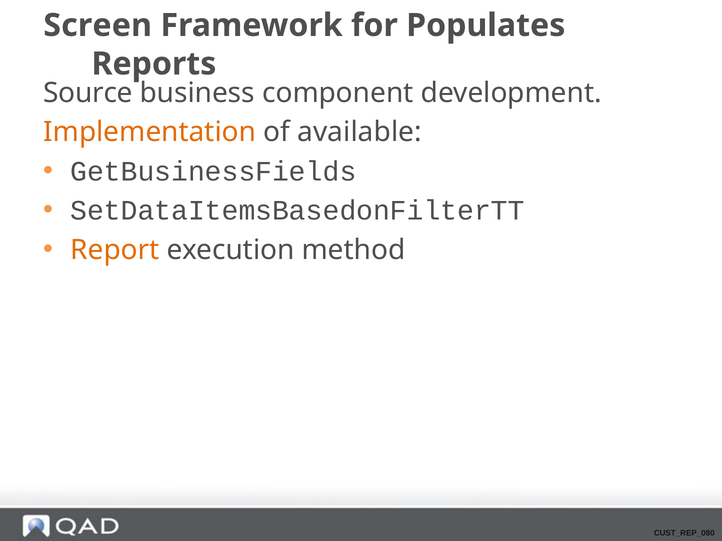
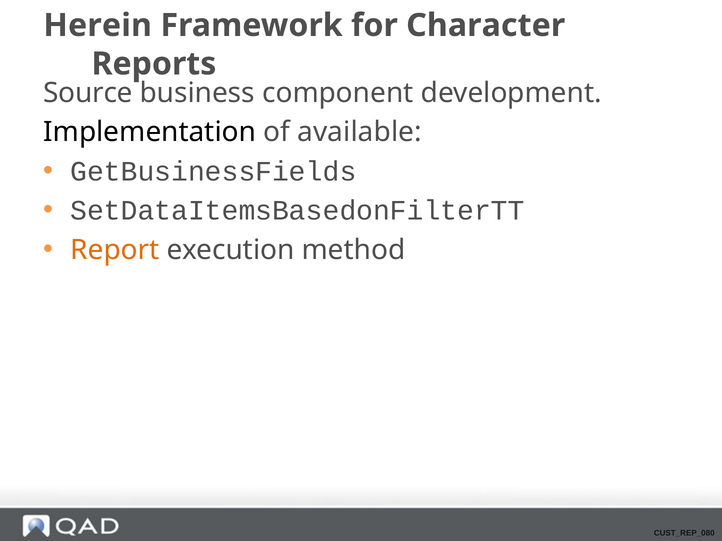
Screen: Screen -> Herein
Populates: Populates -> Character
Implementation colour: orange -> black
